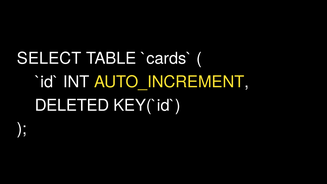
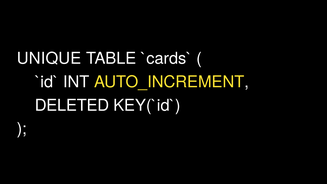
SELECT: SELECT -> UNIQUE
